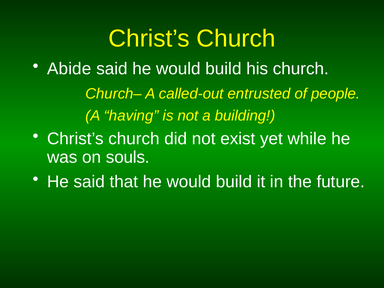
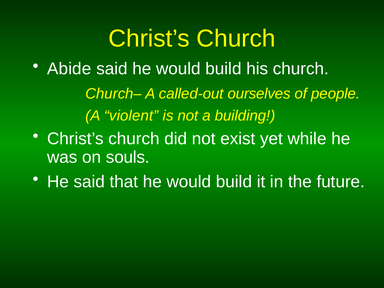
entrusted: entrusted -> ourselves
having: having -> violent
